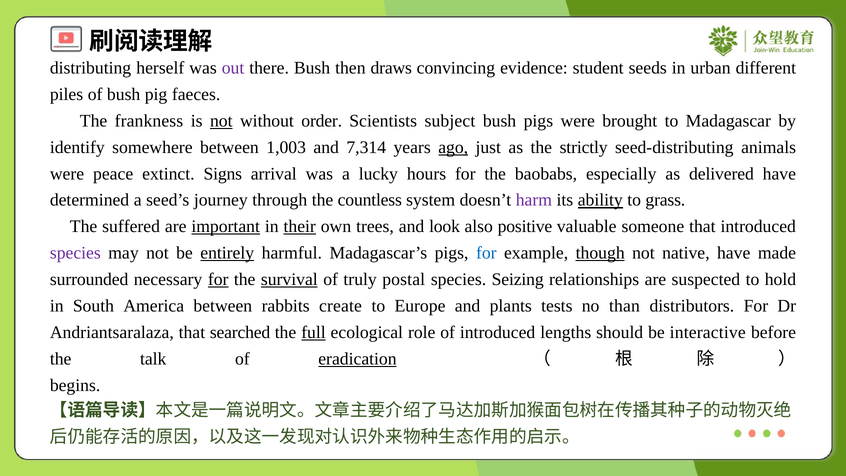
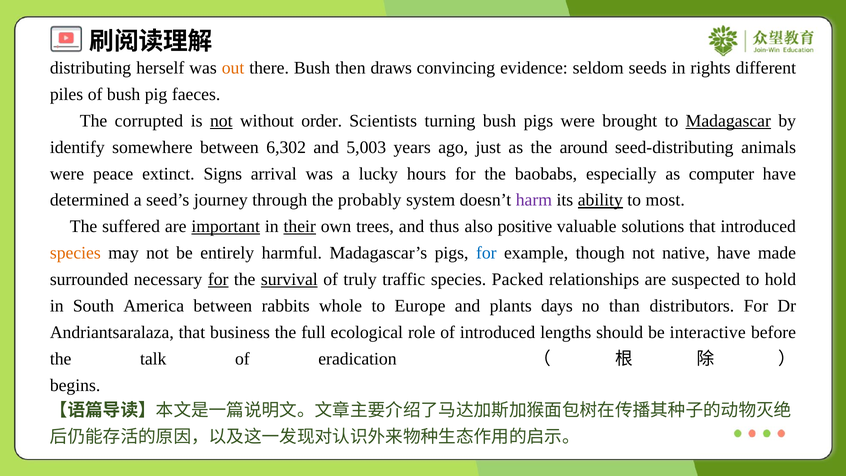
out colour: purple -> orange
student: student -> seldom
urban: urban -> rights
frankness: frankness -> corrupted
subject: subject -> turning
Madagascar underline: none -> present
1,003: 1,003 -> 6,302
7,314: 7,314 -> 5,003
ago underline: present -> none
strictly: strictly -> around
delivered: delivered -> computer
countless: countless -> probably
grass: grass -> most
look: look -> thus
someone: someone -> solutions
species at (75, 253) colour: purple -> orange
entirely underline: present -> none
though underline: present -> none
postal: postal -> traffic
Seizing: Seizing -> Packed
create: create -> whole
tests: tests -> days
searched: searched -> business
full underline: present -> none
eradication underline: present -> none
